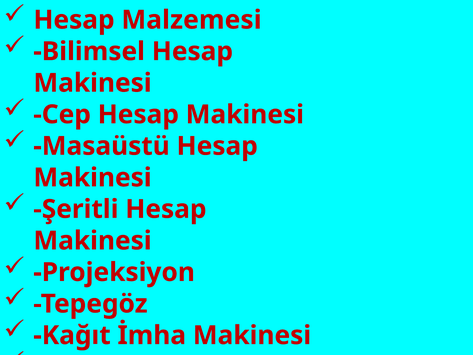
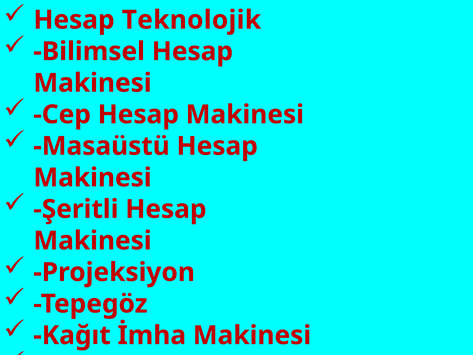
Hesap Malzemesi: Malzemesi -> Teknolojik
